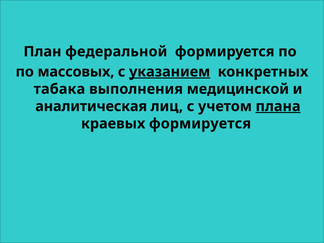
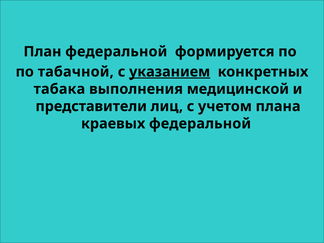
массовых: массовых -> табачной
аналитическая: аналитическая -> представители
плана underline: present -> none
краевых формируется: формируется -> федеральной
